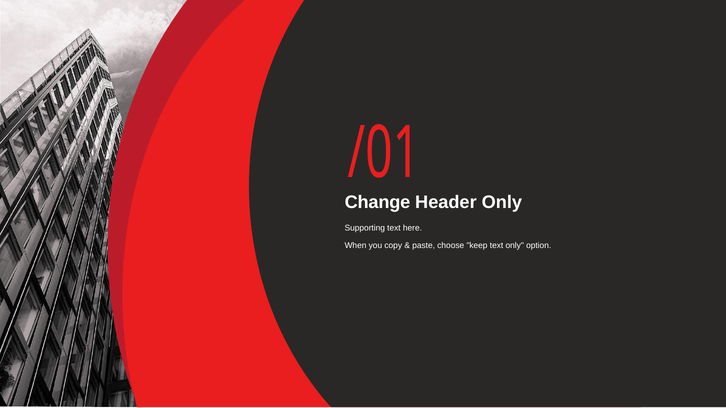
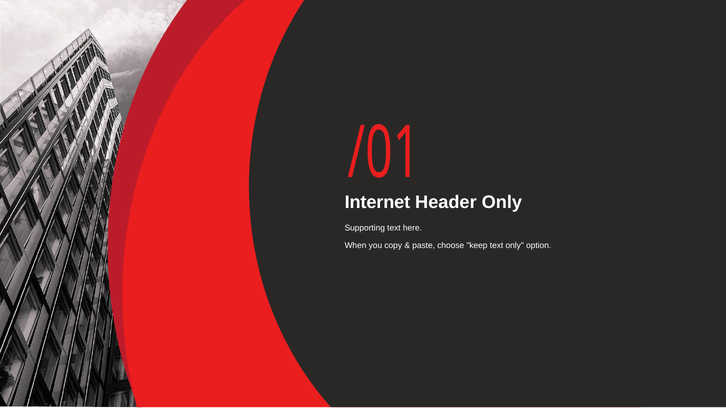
Change: Change -> Internet
